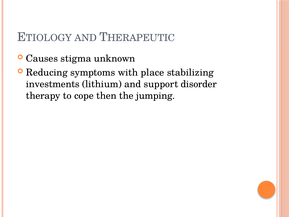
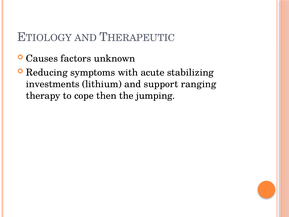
stigma: stigma -> factors
place: place -> acute
disorder: disorder -> ranging
